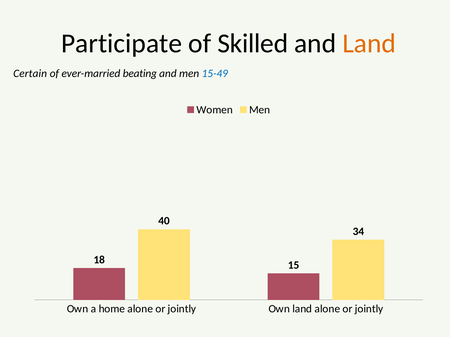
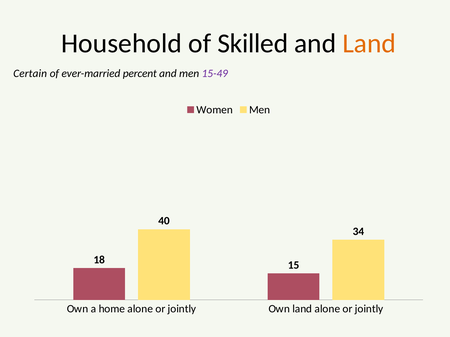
Participate: Participate -> Household
beating: beating -> percent
15-49 colour: blue -> purple
